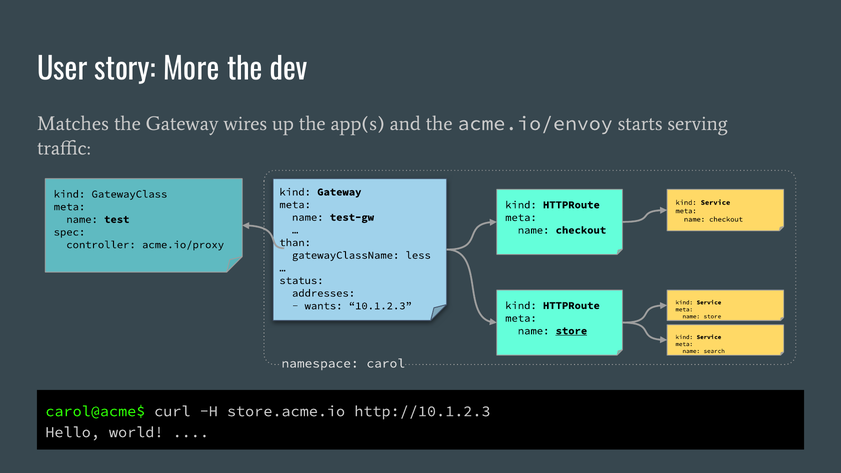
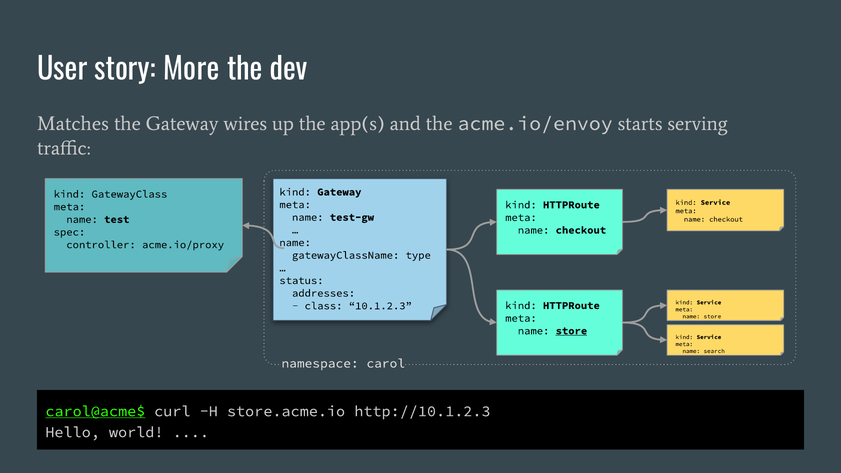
than at (295, 243): than -> name
less: less -> type
wants: wants -> class
carol@acme$ underline: none -> present
